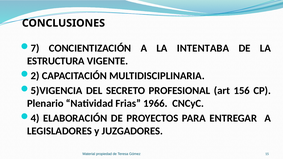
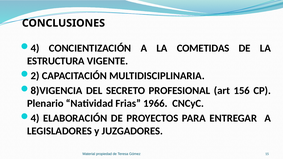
7 at (35, 48): 7 -> 4
INTENTABA: INTENTABA -> COMETIDAS
5)VIGENCIA: 5)VIGENCIA -> 8)VIGENCIA
